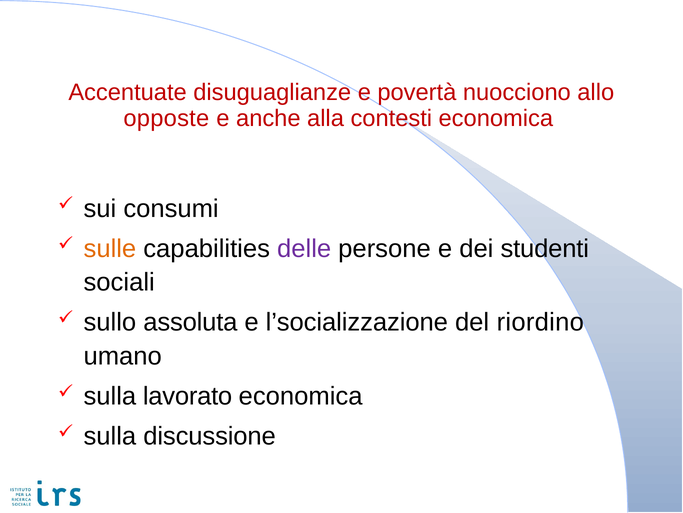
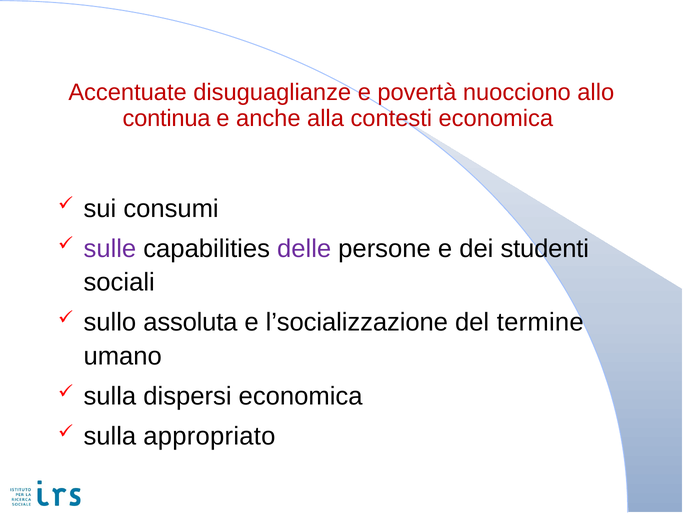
opposte: opposte -> continua
sulle colour: orange -> purple
riordino: riordino -> termine
lavorato: lavorato -> dispersi
discussione: discussione -> appropriato
